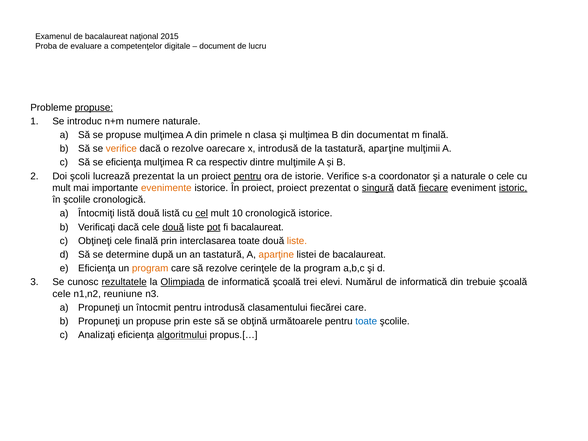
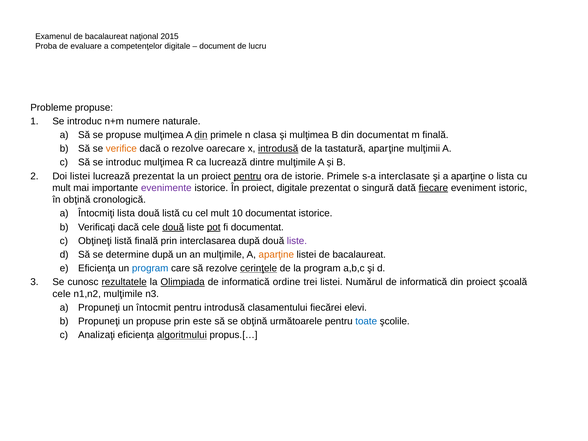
propuse at (94, 107) underline: present -> none
din at (201, 135) underline: none -> present
introdusă at (278, 149) underline: none -> present
Să se eficienţa: eficienţa -> introduc
ca respectiv: respectiv -> lucrează
Doi şcoli: şcoli -> listei
istorie Verifice: Verifice -> Primele
coordonator: coordonator -> interclasate
şi a naturale: naturale -> aparţine
o cele: cele -> lista
evenimente colour: orange -> purple
proiect proiect: proiect -> digitale
singură underline: present -> none
istoric underline: present -> none
în şcolile: şcolile -> obţină
Întocmiţi listă: listă -> lista
cel underline: present -> none
10 cronologică: cronologică -> documentat
fi bacalaureat: bacalaureat -> documentat
Obţineţi cele: cele -> listă
interclasarea toate: toate -> după
liste at (297, 241) colour: orange -> purple
an tastatură: tastatură -> mulţimile
program at (150, 268) colour: orange -> blue
cerinţele underline: none -> present
informatică şcoală: şcoală -> ordine
trei elevi: elevi -> listei
din trebuie: trebuie -> proiect
n1,n2 reuniune: reuniune -> mulţimile
fiecărei care: care -> elevi
